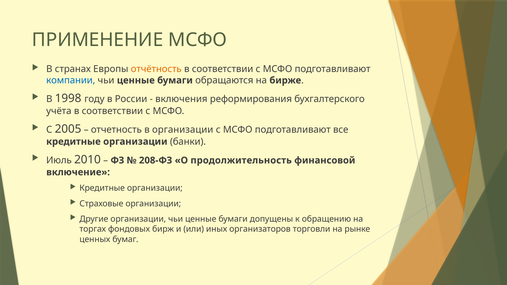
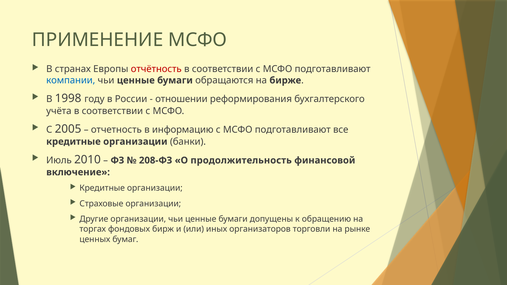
отчётность colour: orange -> red
включения: включения -> отношении
в организации: организации -> информацию
